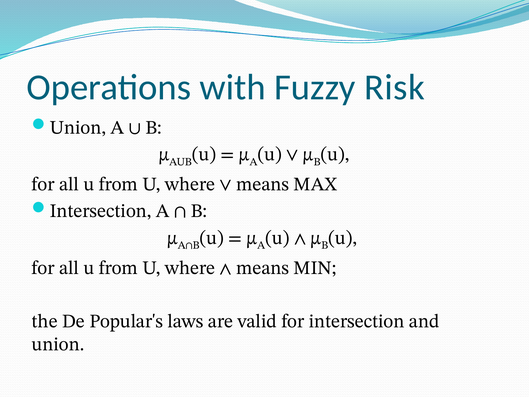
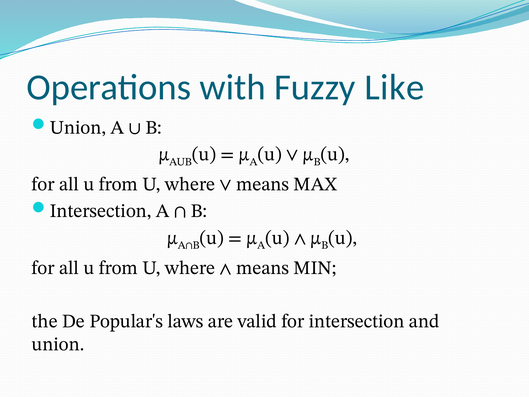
Risk: Risk -> Like
